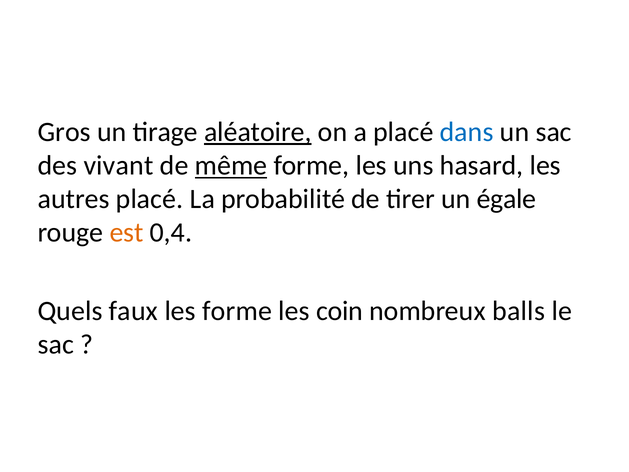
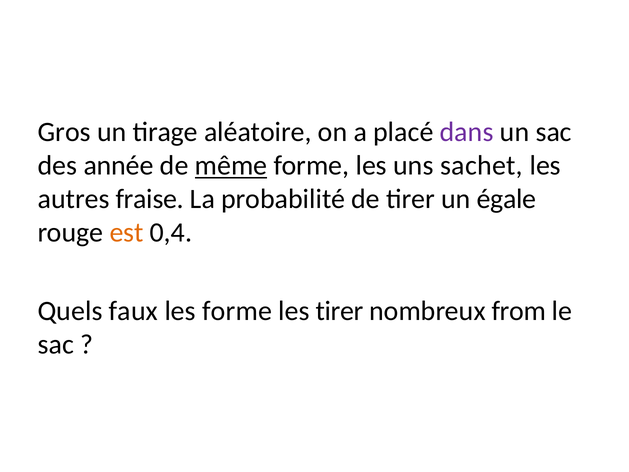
aléatoire underline: present -> none
dans colour: blue -> purple
vivant: vivant -> année
hasard: hasard -> sachet
autres placé: placé -> fraise
les coin: coin -> tirer
balls: balls -> from
